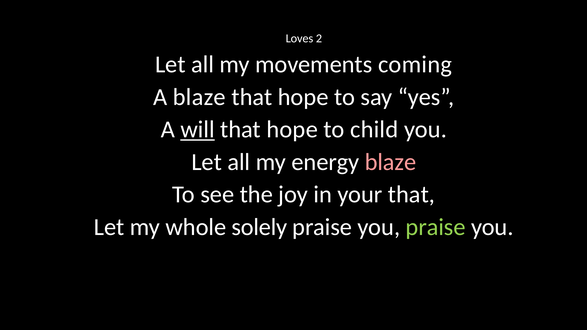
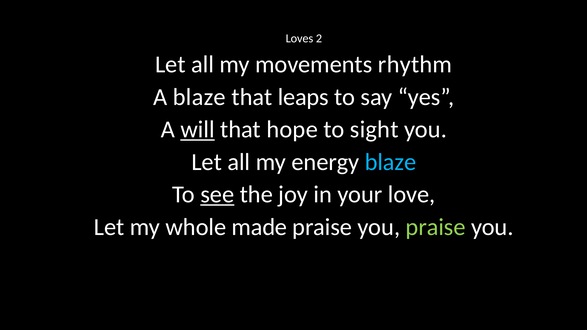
coming: coming -> rhythm
hope at (303, 97): hope -> leaps
child: child -> sight
blaze at (390, 162) colour: pink -> light blue
see underline: none -> present
your that: that -> love
solely: solely -> made
